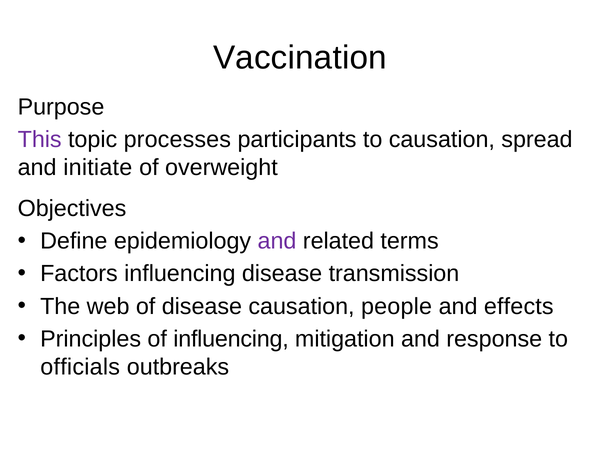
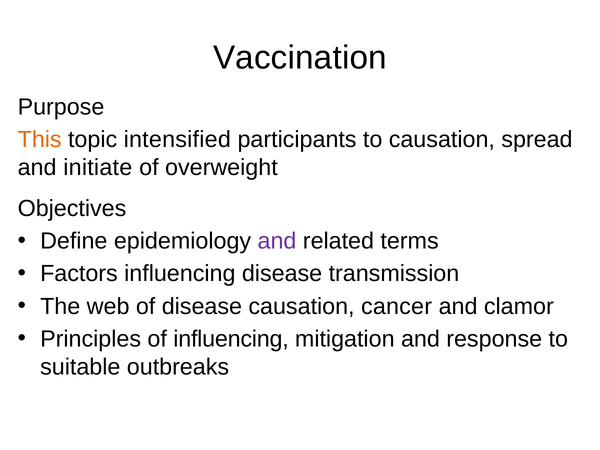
This colour: purple -> orange
processes: processes -> intensified
people: people -> cancer
effects: effects -> clamor
officials: officials -> suitable
